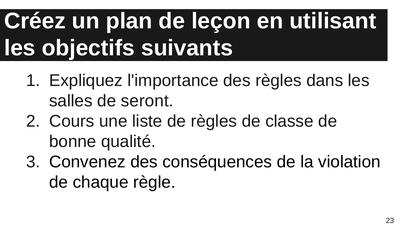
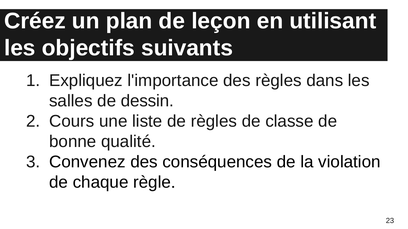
seront: seront -> dessin
